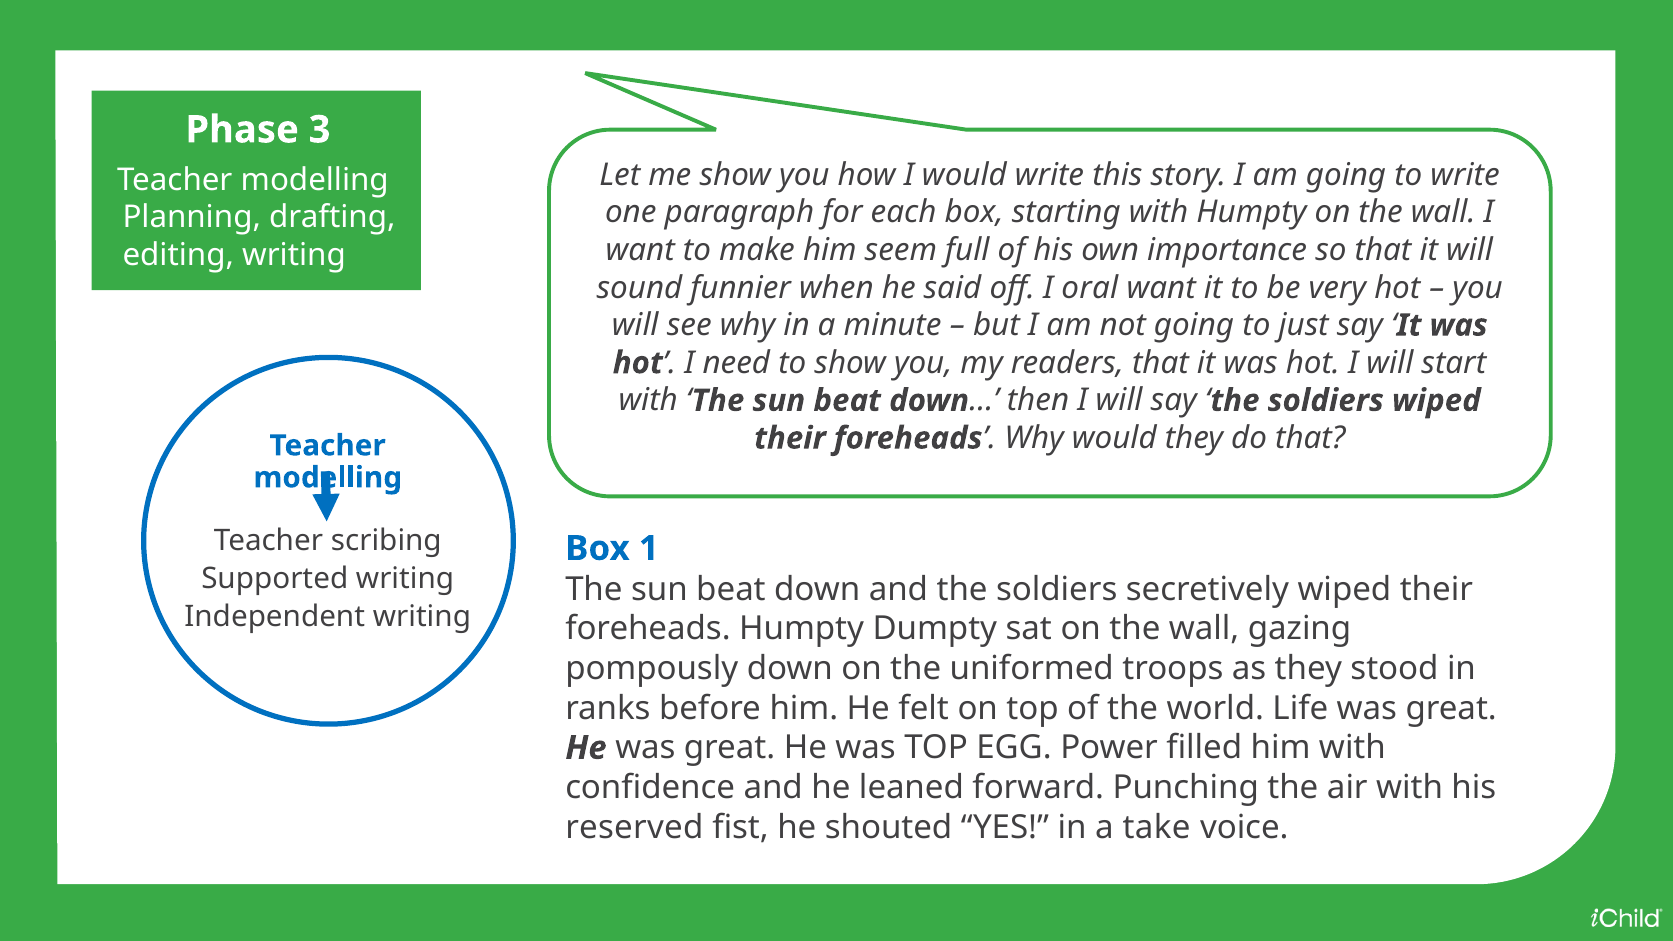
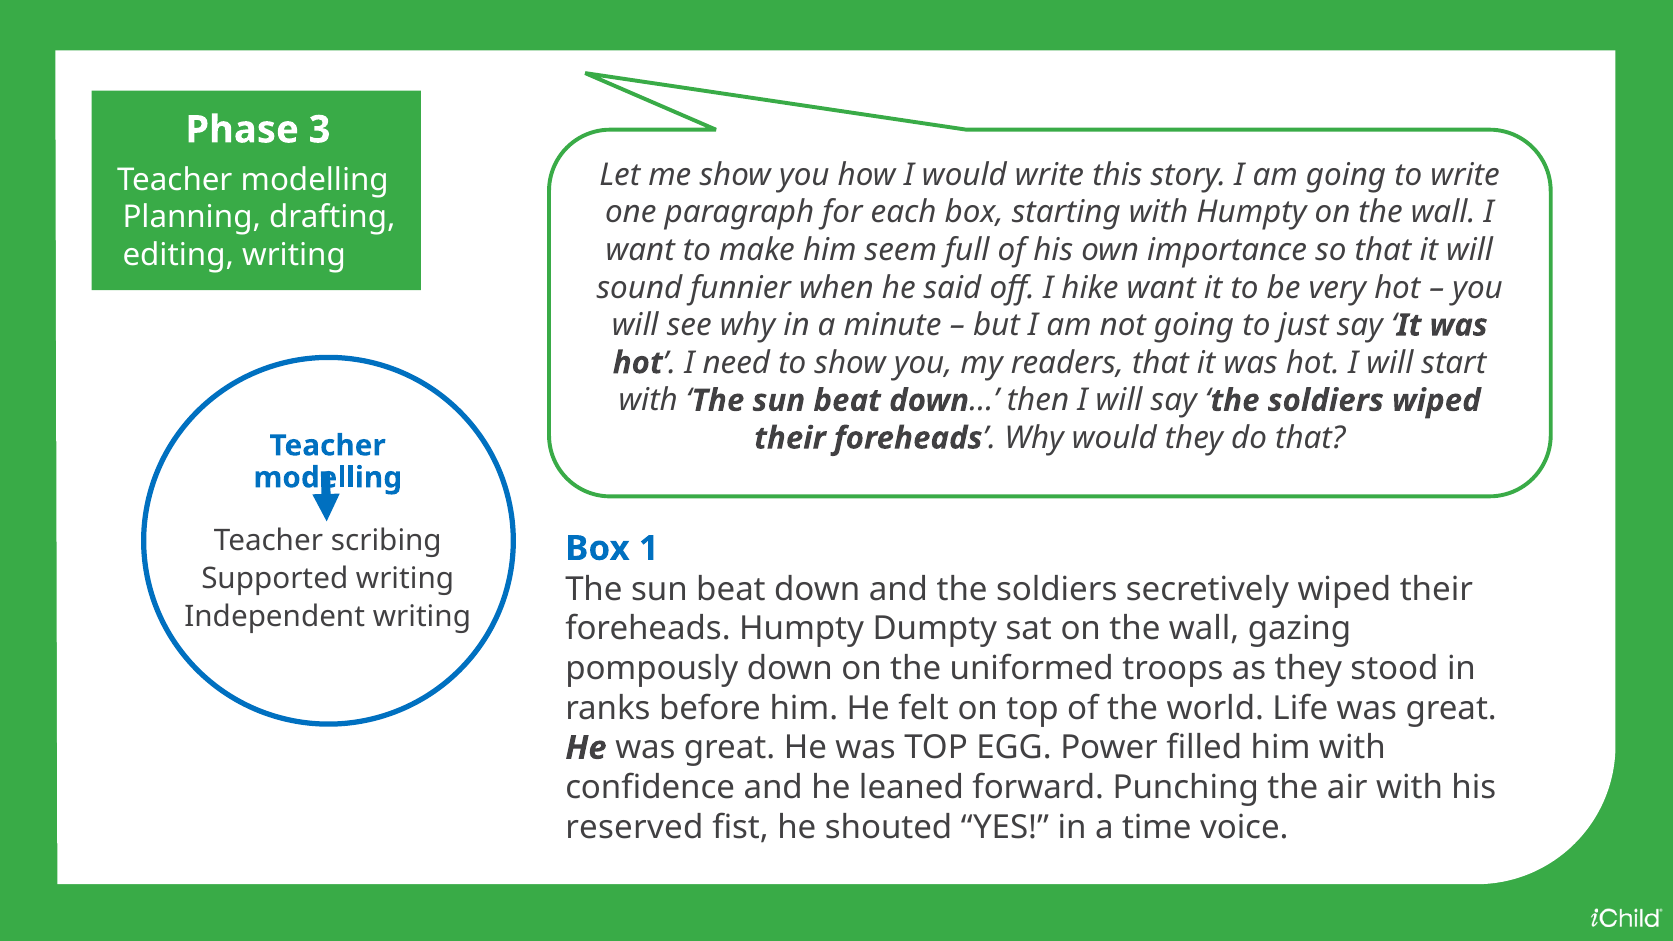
oral: oral -> hike
take: take -> time
